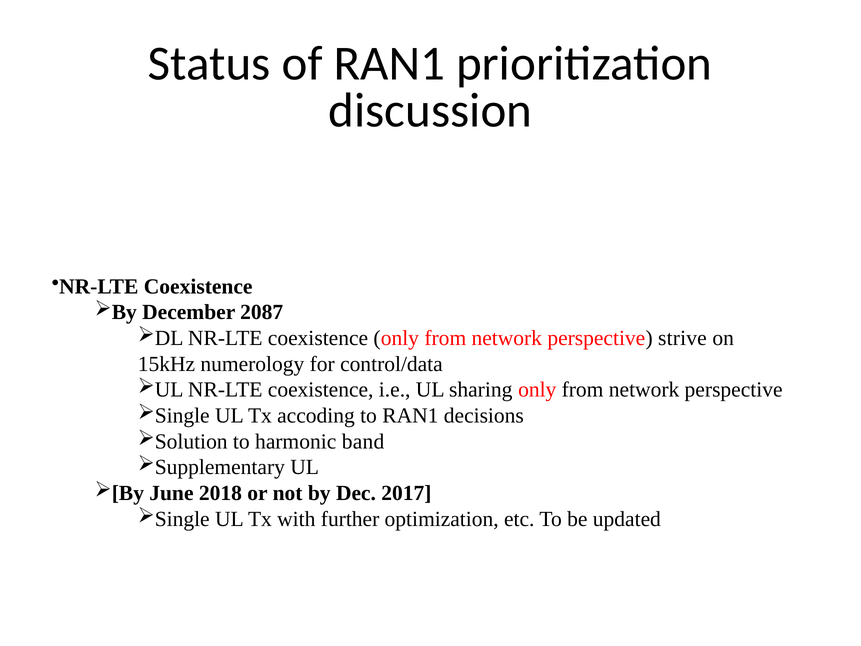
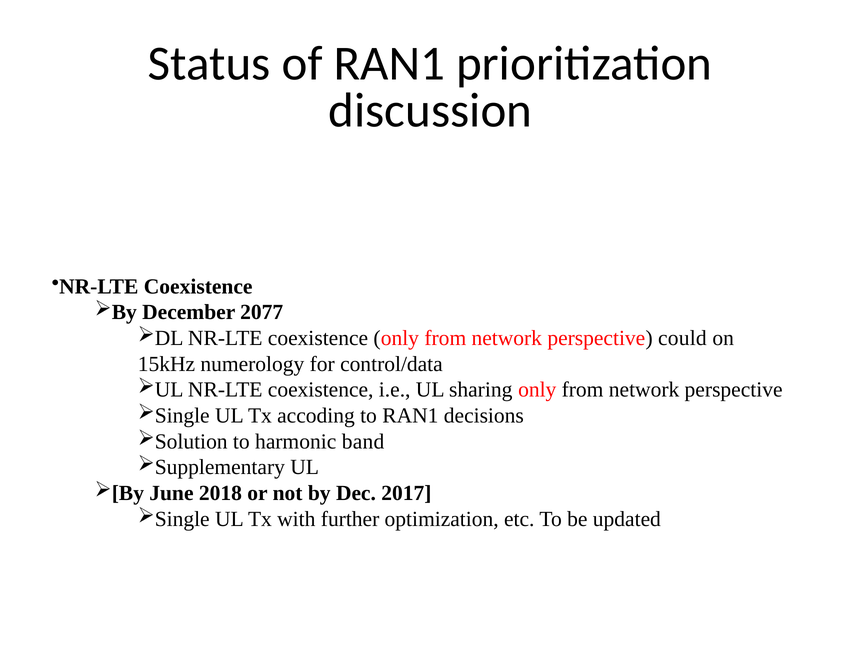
2087: 2087 -> 2077
strive: strive -> could
